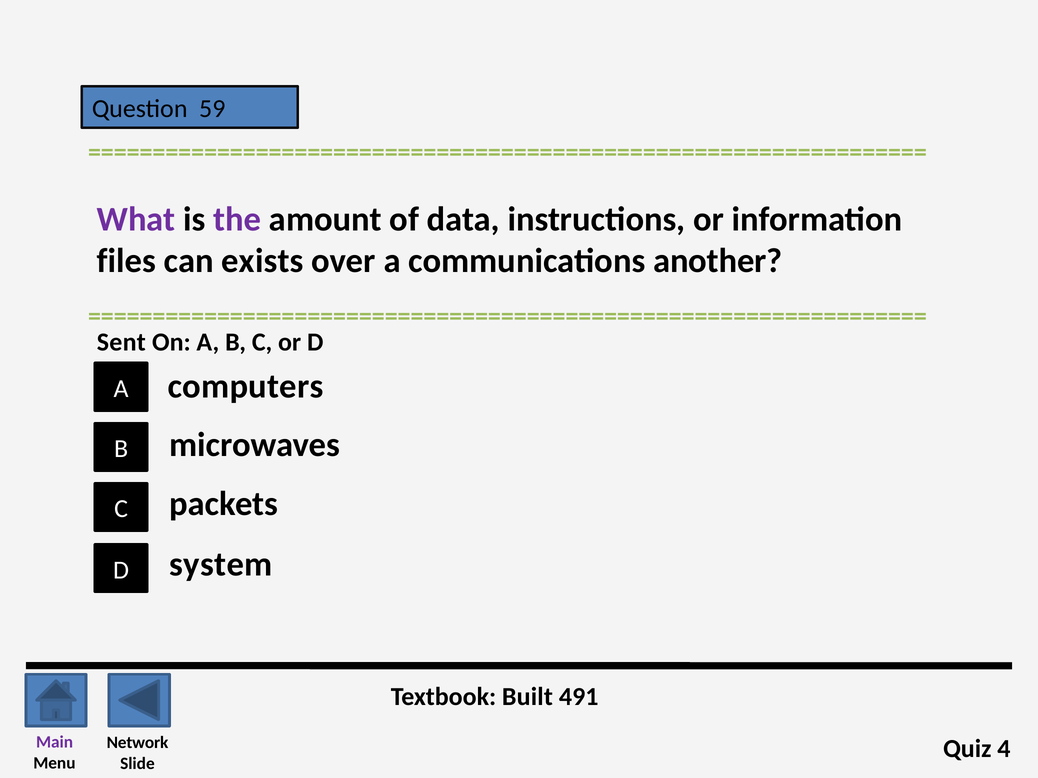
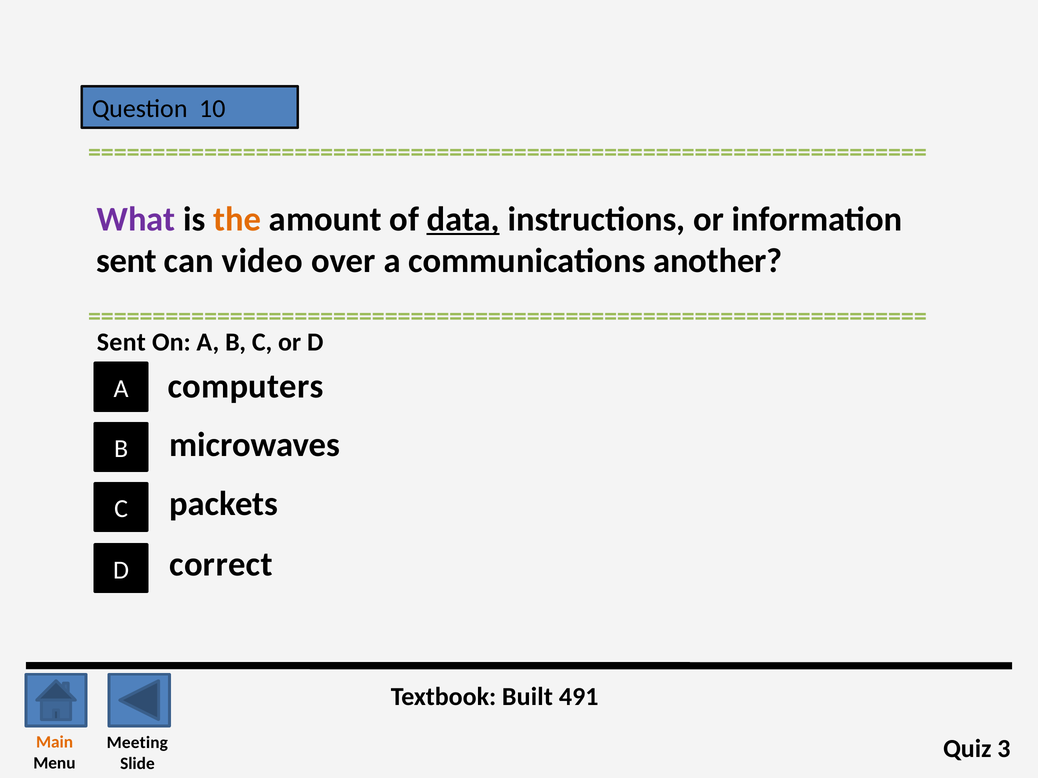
59: 59 -> 10
the colour: purple -> orange
data underline: none -> present
files at (126, 261): files -> sent
exists: exists -> video
system: system -> correct
Main colour: purple -> orange
Network: Network -> Meeting
4: 4 -> 3
